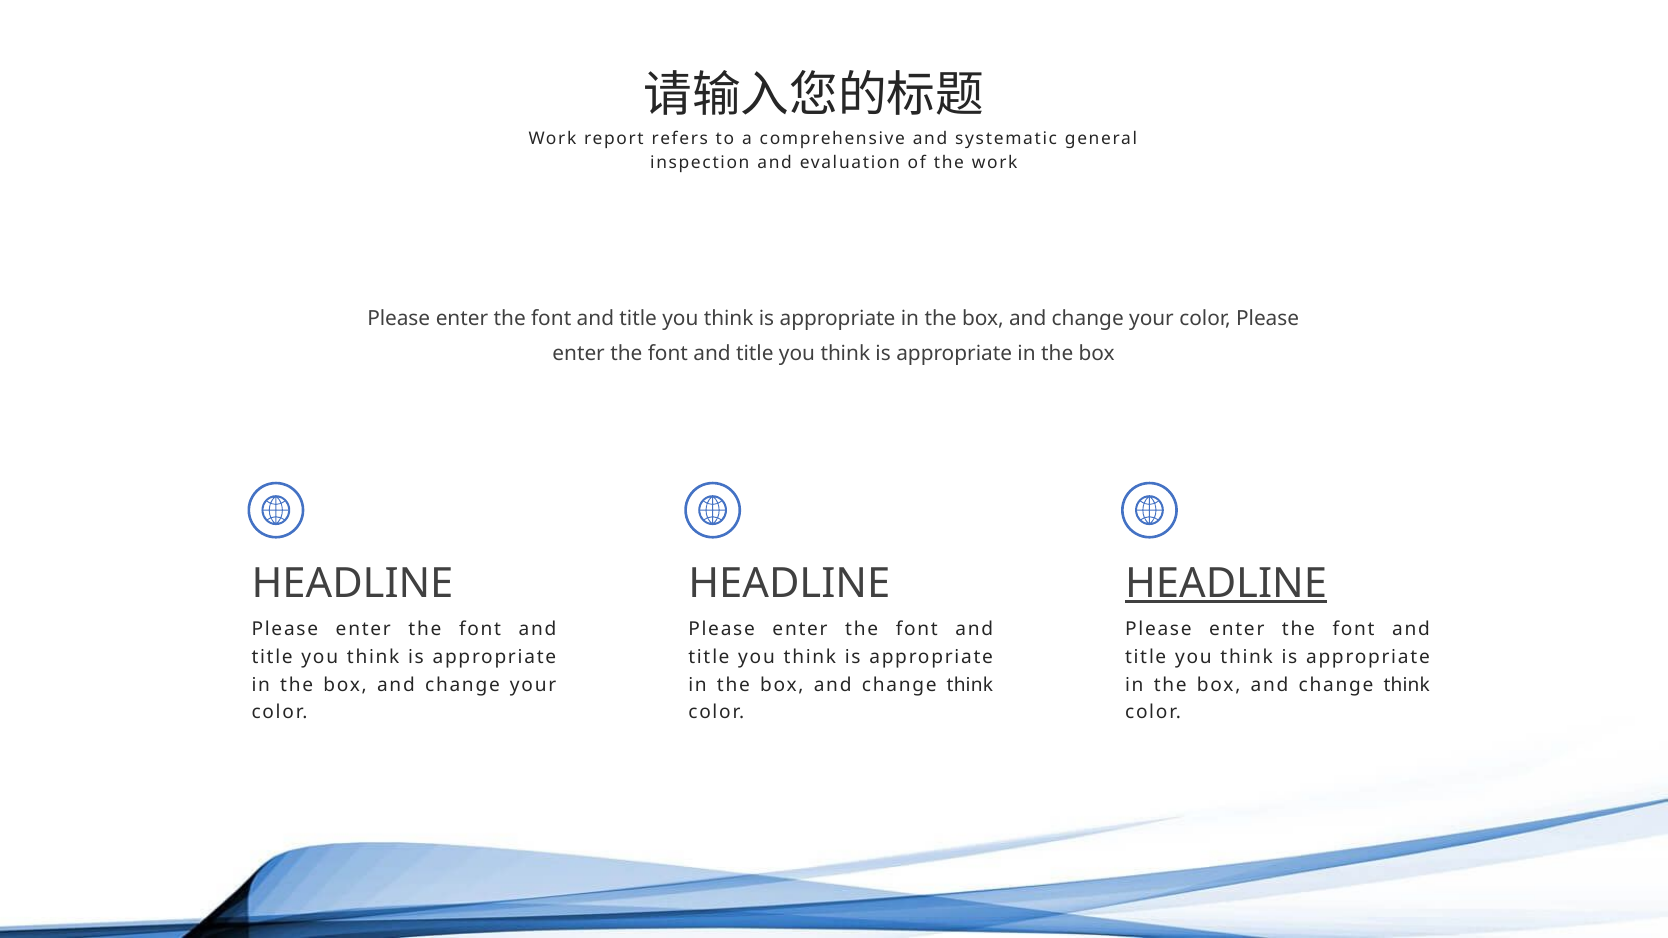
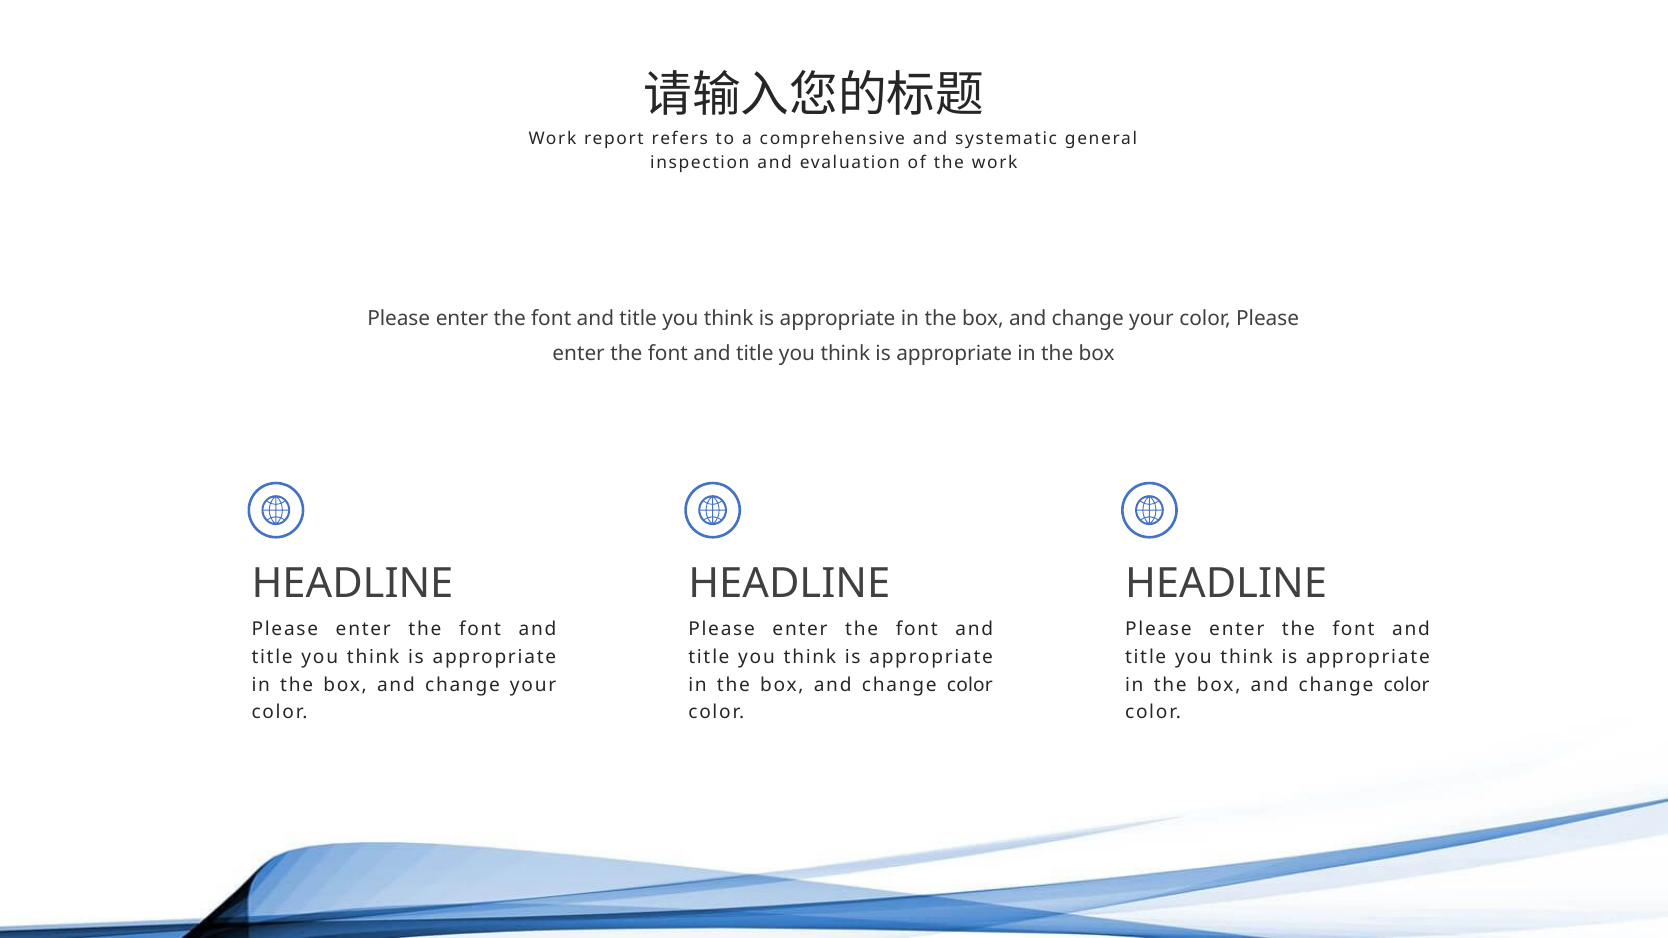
HEADLINE at (1226, 584) underline: present -> none
think at (970, 685): think -> color
think at (1407, 685): think -> color
